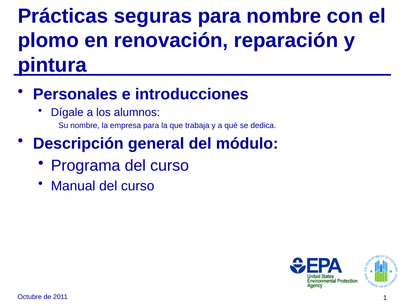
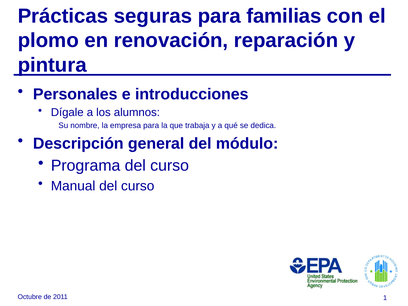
para nombre: nombre -> familias
